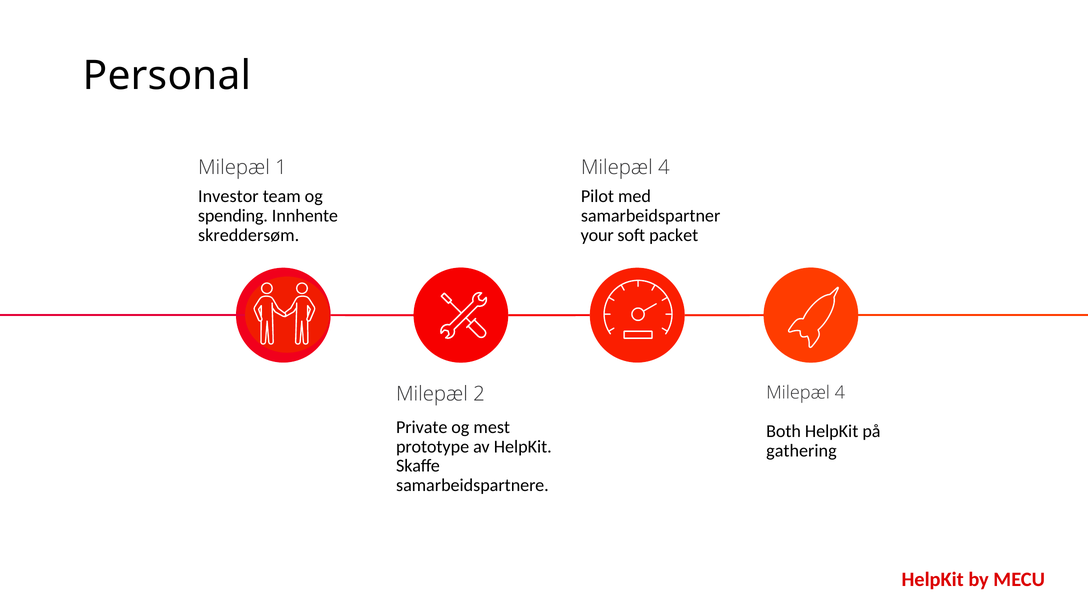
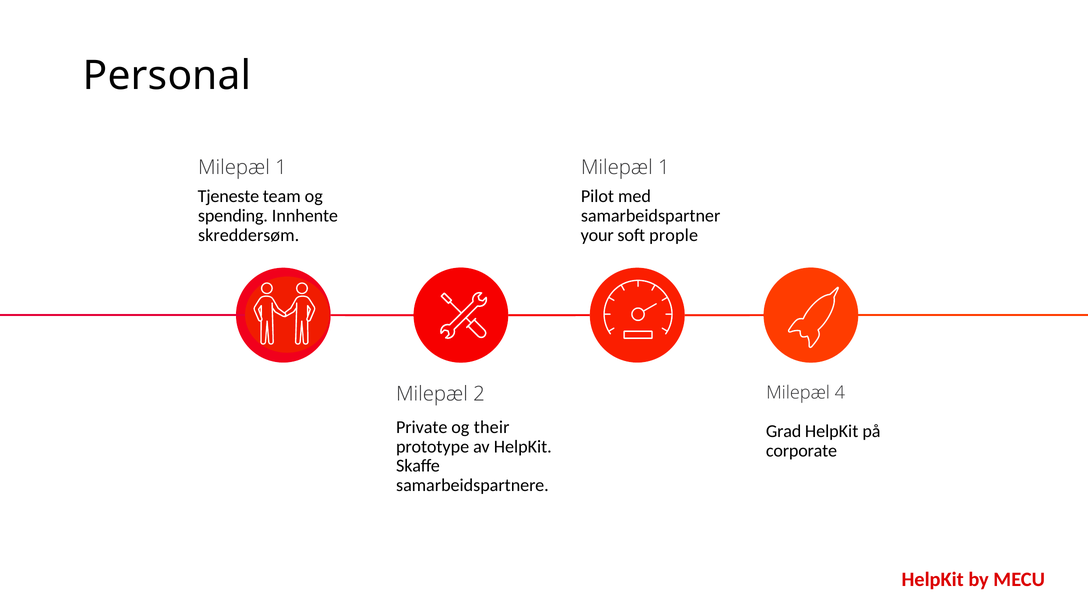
4 at (664, 167): 4 -> 1
Investor: Investor -> Tjeneste
packet: packet -> prople
mest: mest -> their
Both: Both -> Grad
gathering: gathering -> corporate
